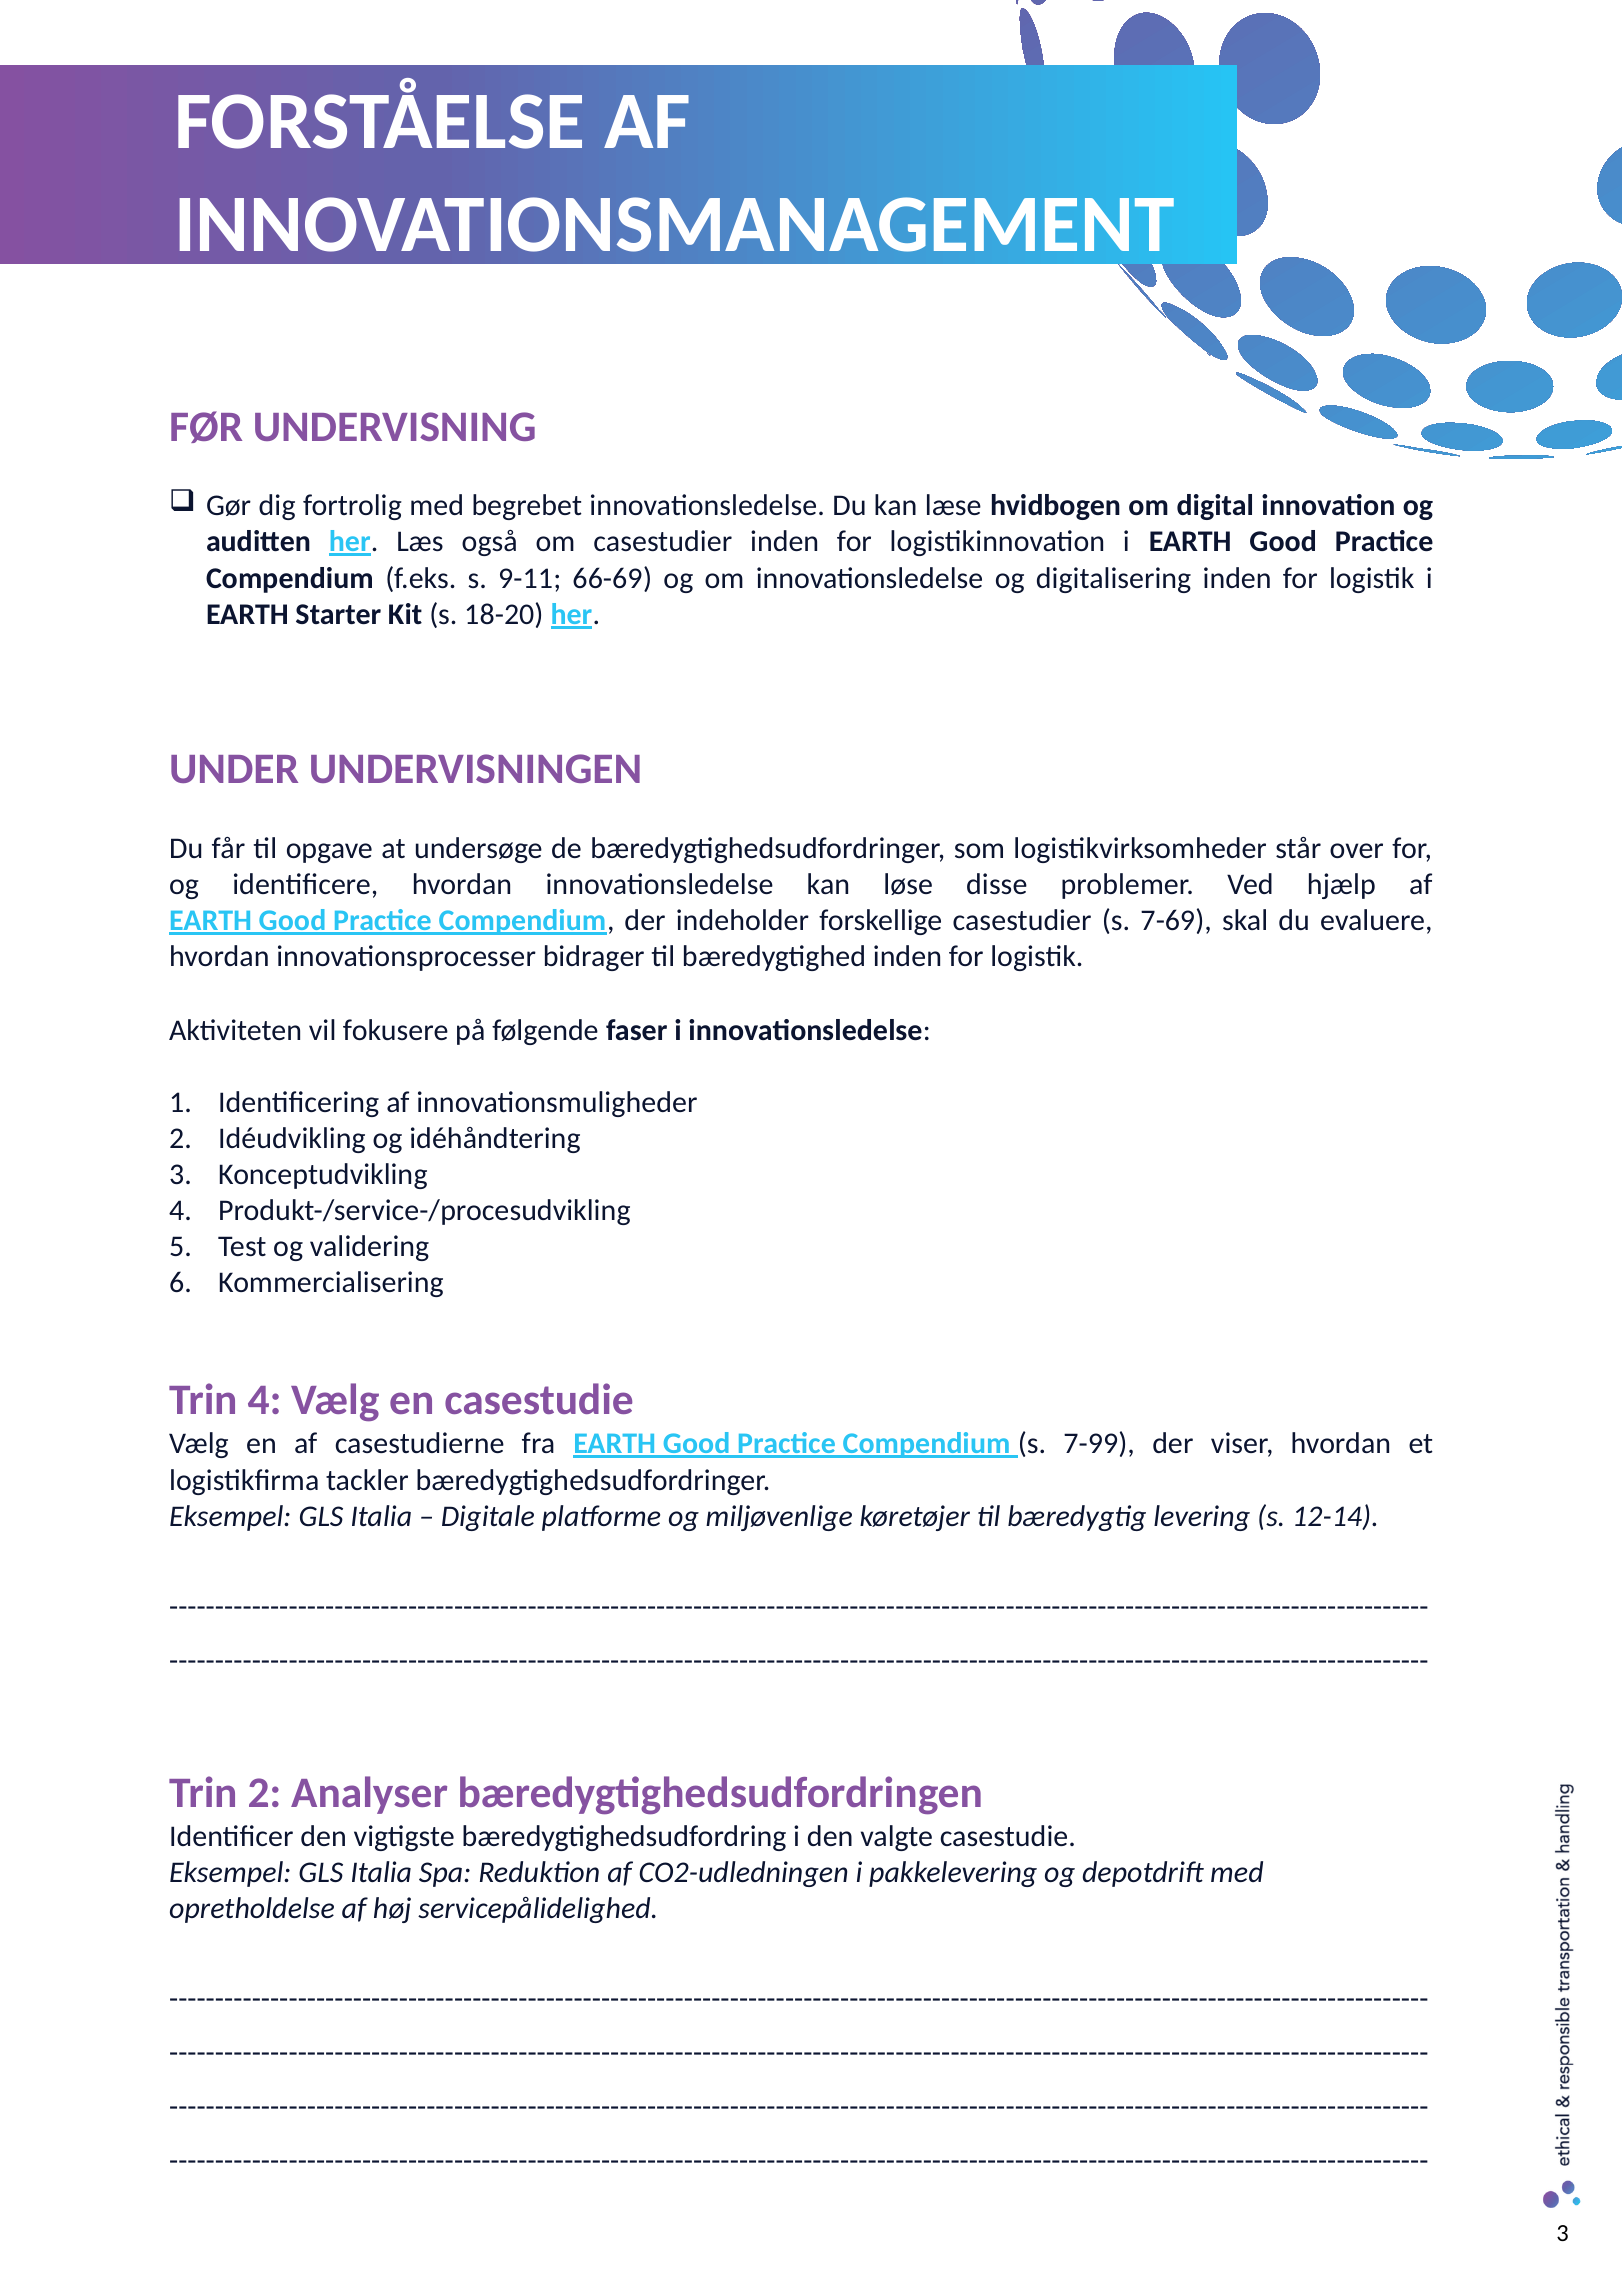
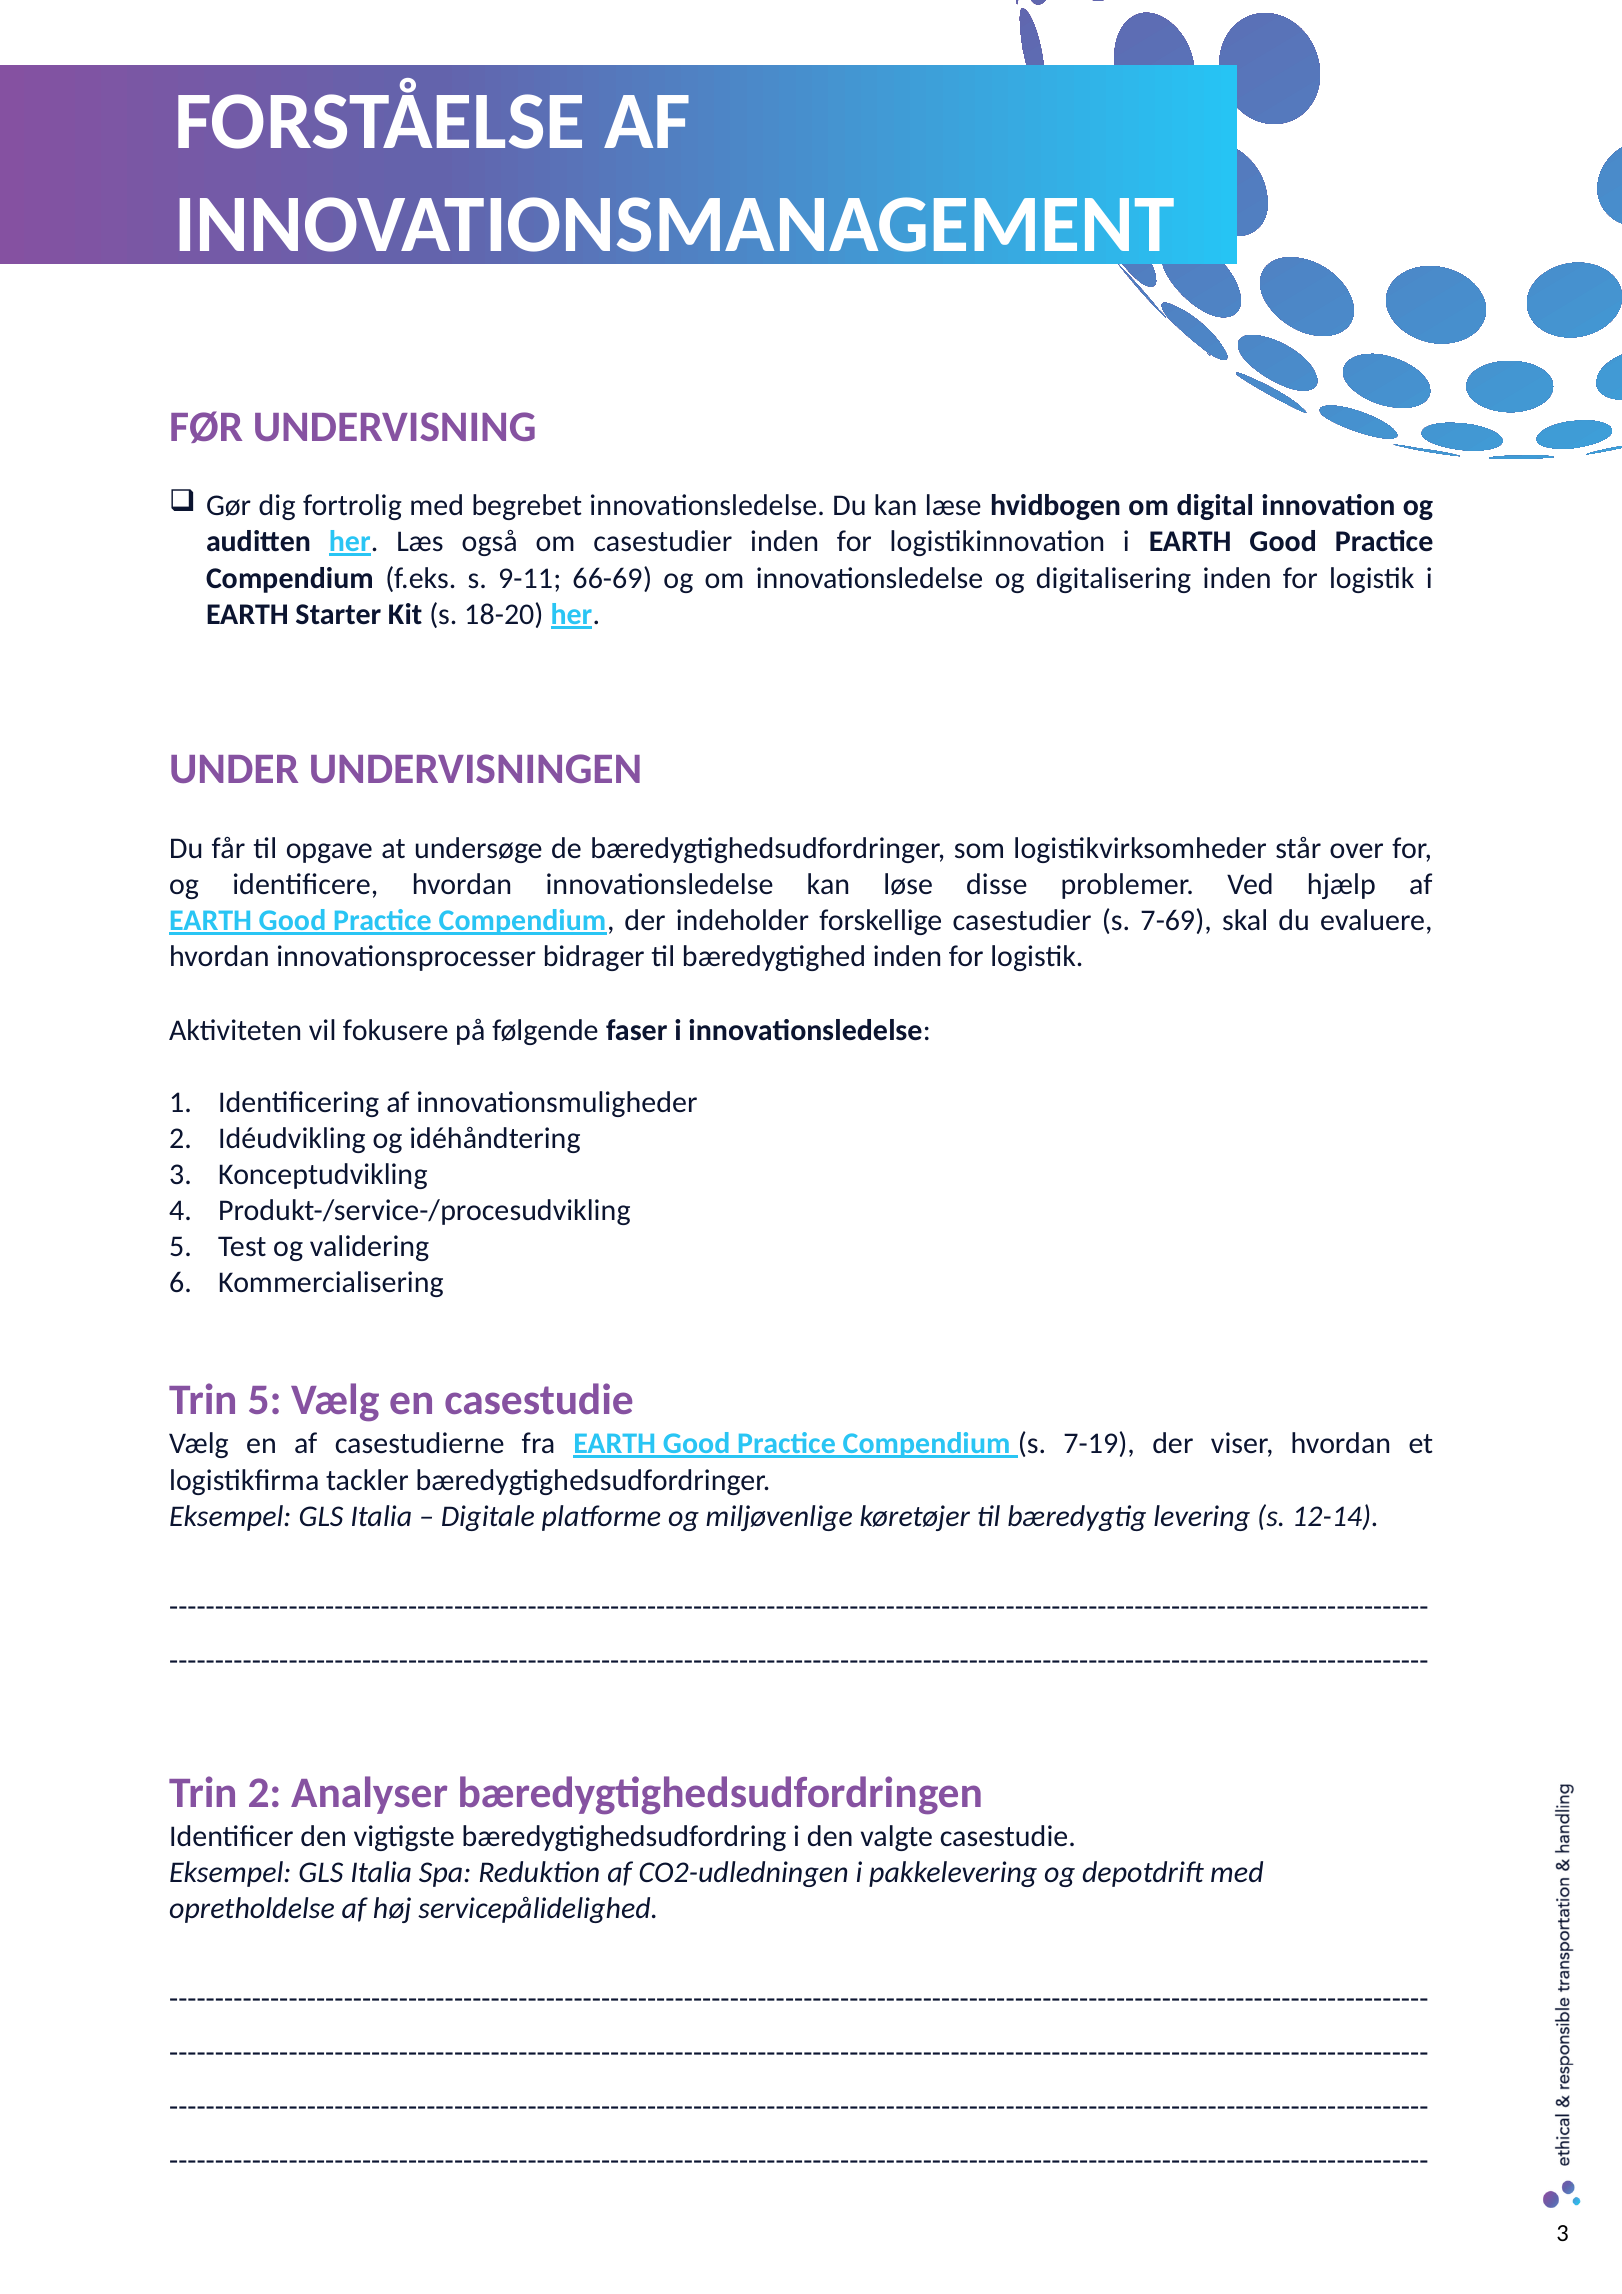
Trin 4: 4 -> 5
7-99: 7-99 -> 7-19
